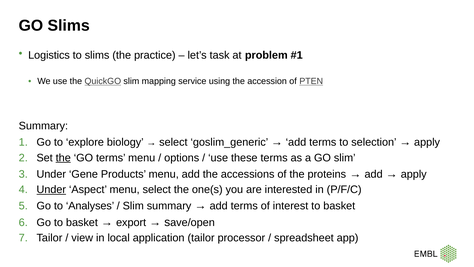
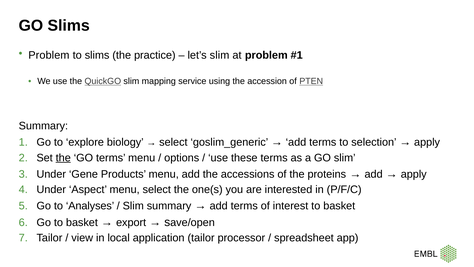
Logistics at (49, 55): Logistics -> Problem
let’s task: task -> slim
Under at (51, 189) underline: present -> none
